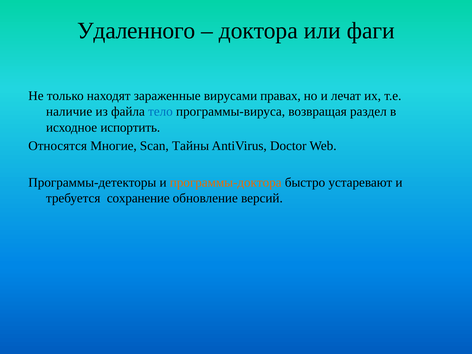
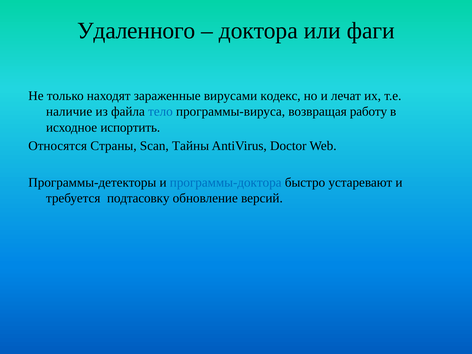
правах: правах -> кодекс
раздел: раздел -> работу
Многие: Многие -> Страны
программы-доктора colour: orange -> blue
сохранение: сохранение -> подтасовку
